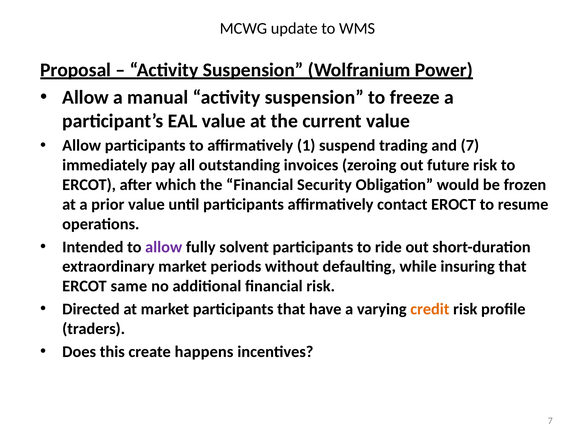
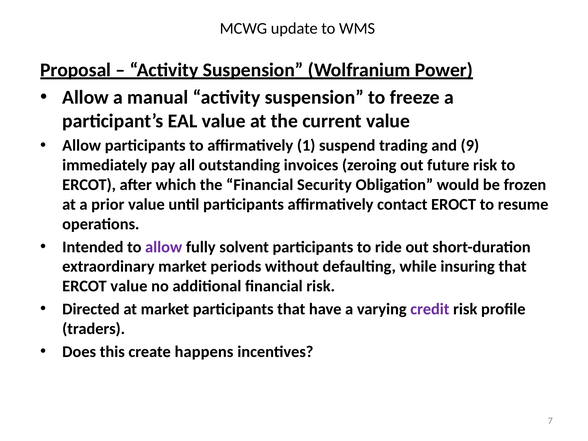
and 7: 7 -> 9
ERCOT same: same -> value
credit colour: orange -> purple
